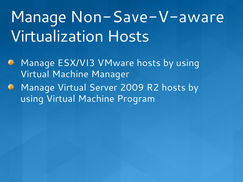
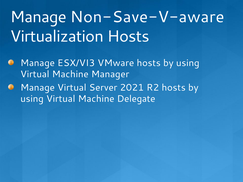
2009: 2009 -> 2021
Program: Program -> Delegate
